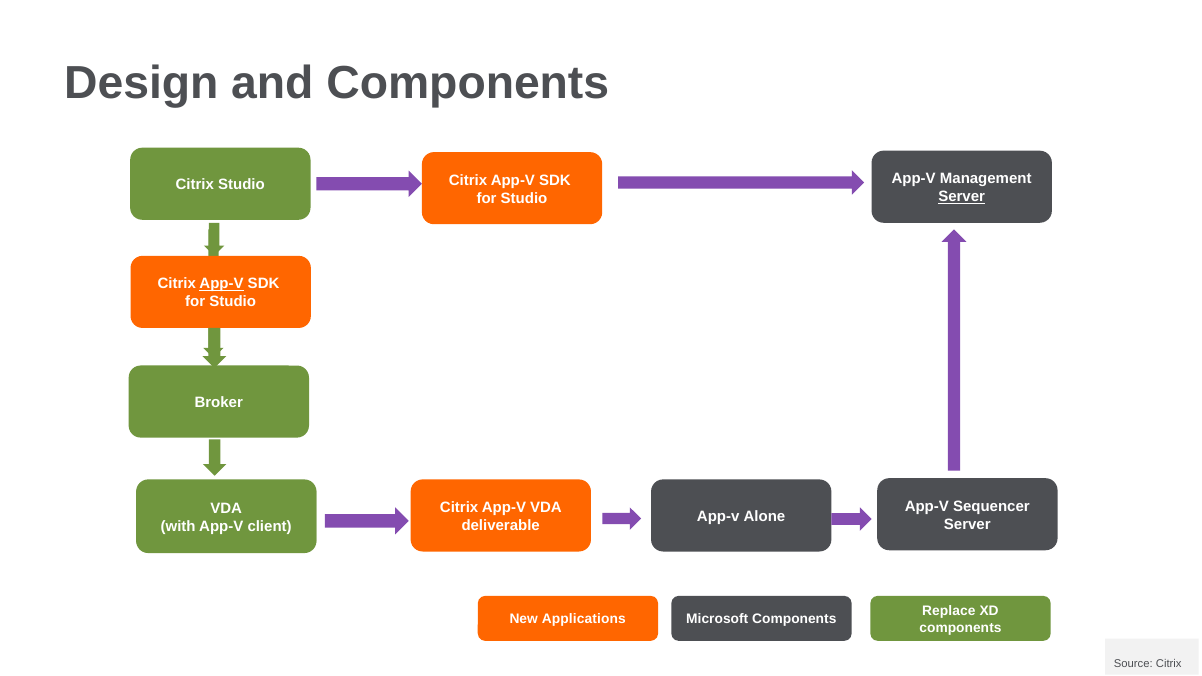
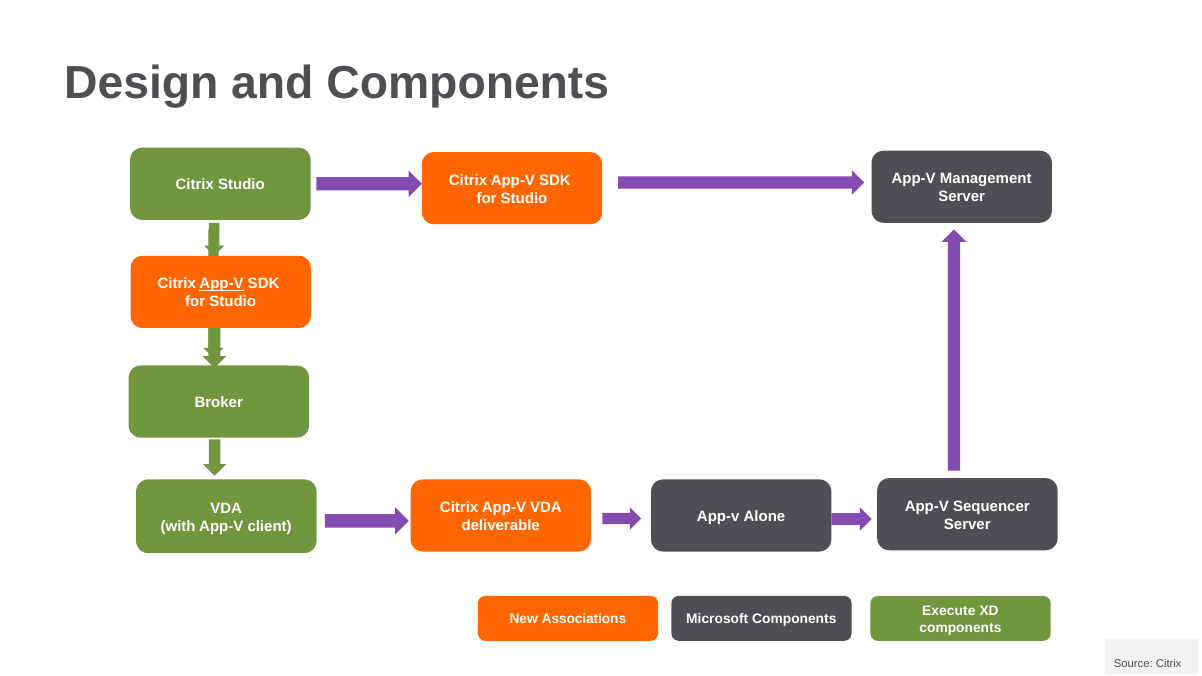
Server at (962, 197) underline: present -> none
Replace: Replace -> Execute
Applications: Applications -> Associations
